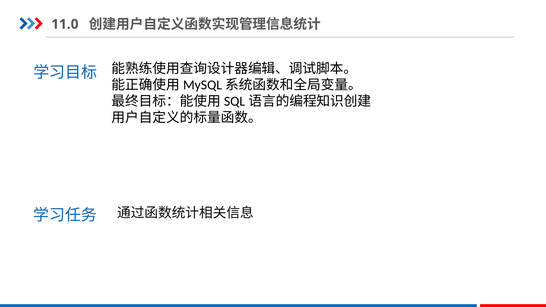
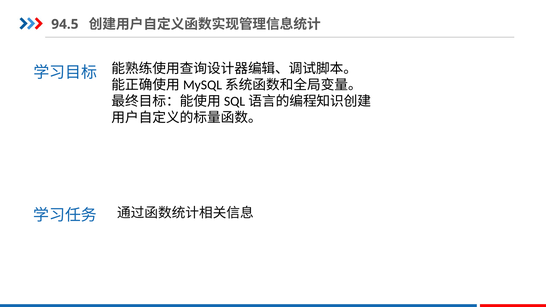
11.0: 11.0 -> 94.5
